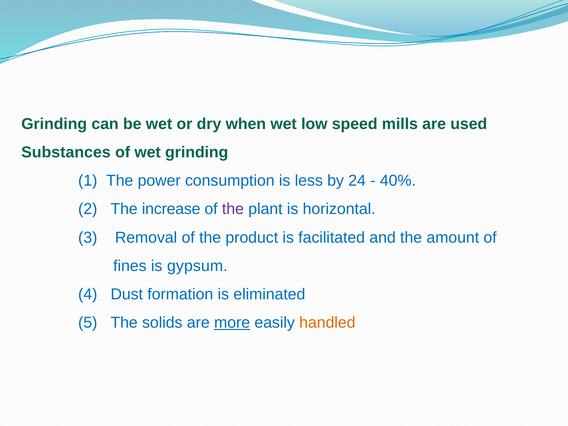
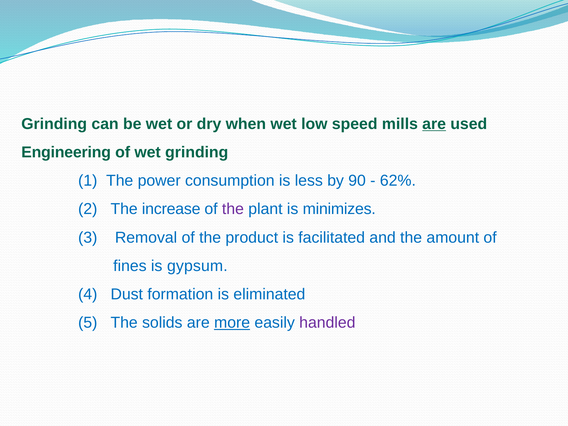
are at (434, 124) underline: none -> present
Substances: Substances -> Engineering
24: 24 -> 90
40%: 40% -> 62%
horizontal: horizontal -> minimizes
handled colour: orange -> purple
